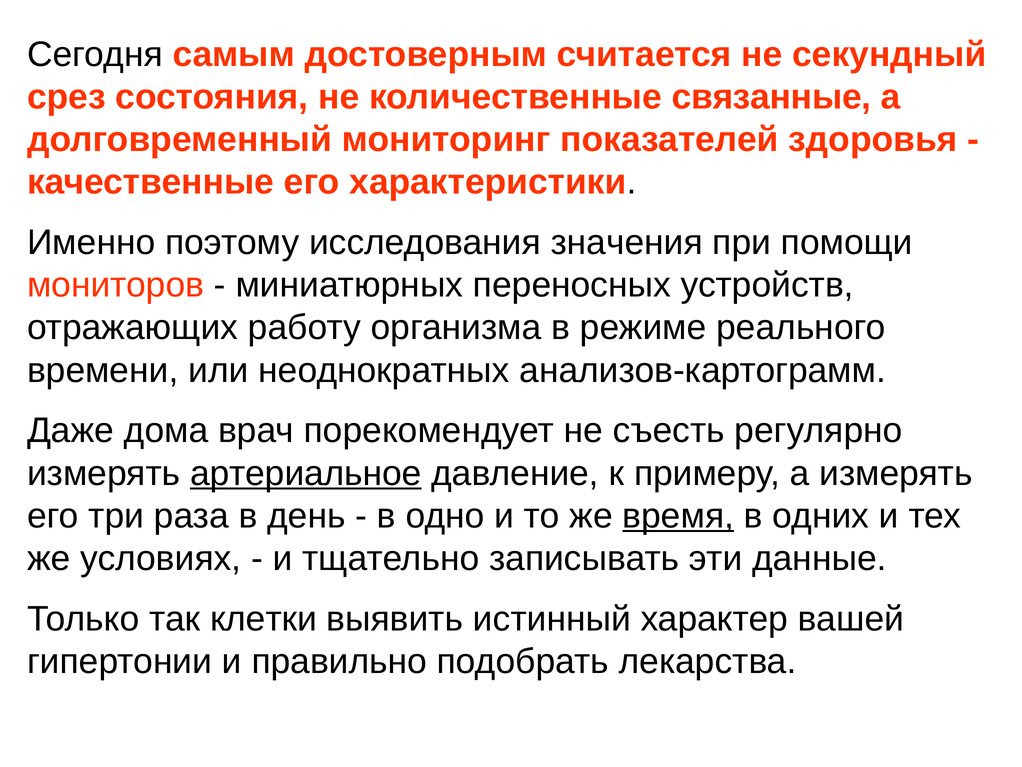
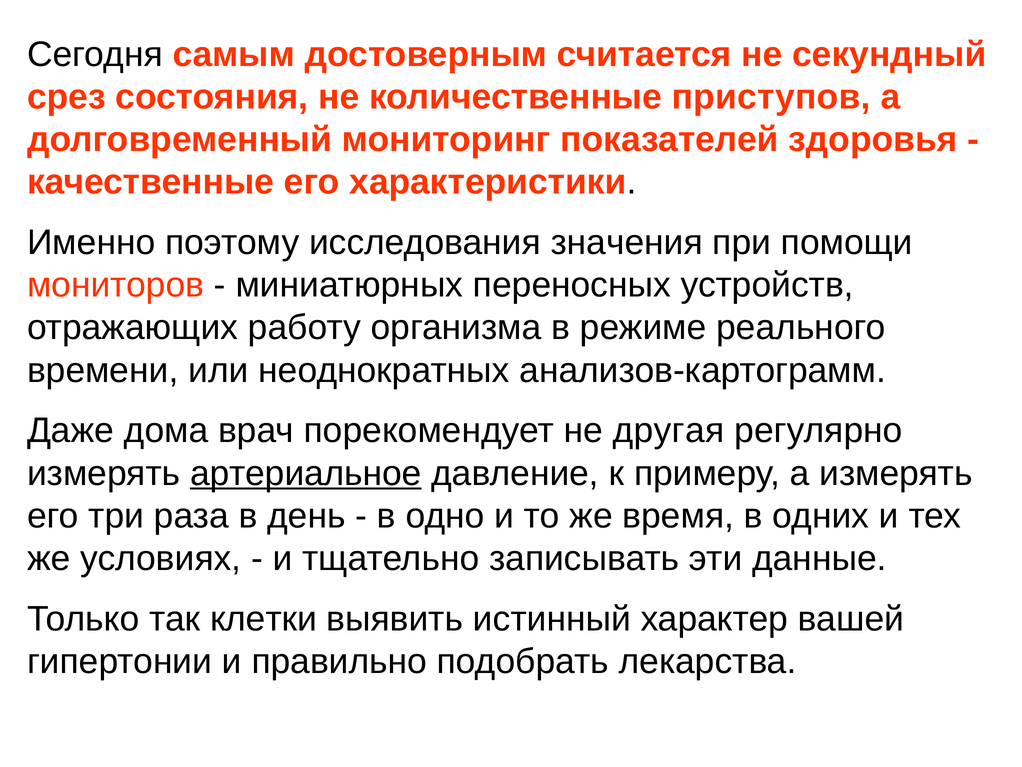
связанные: связанные -> приступов
съесть: съесть -> другая
время underline: present -> none
